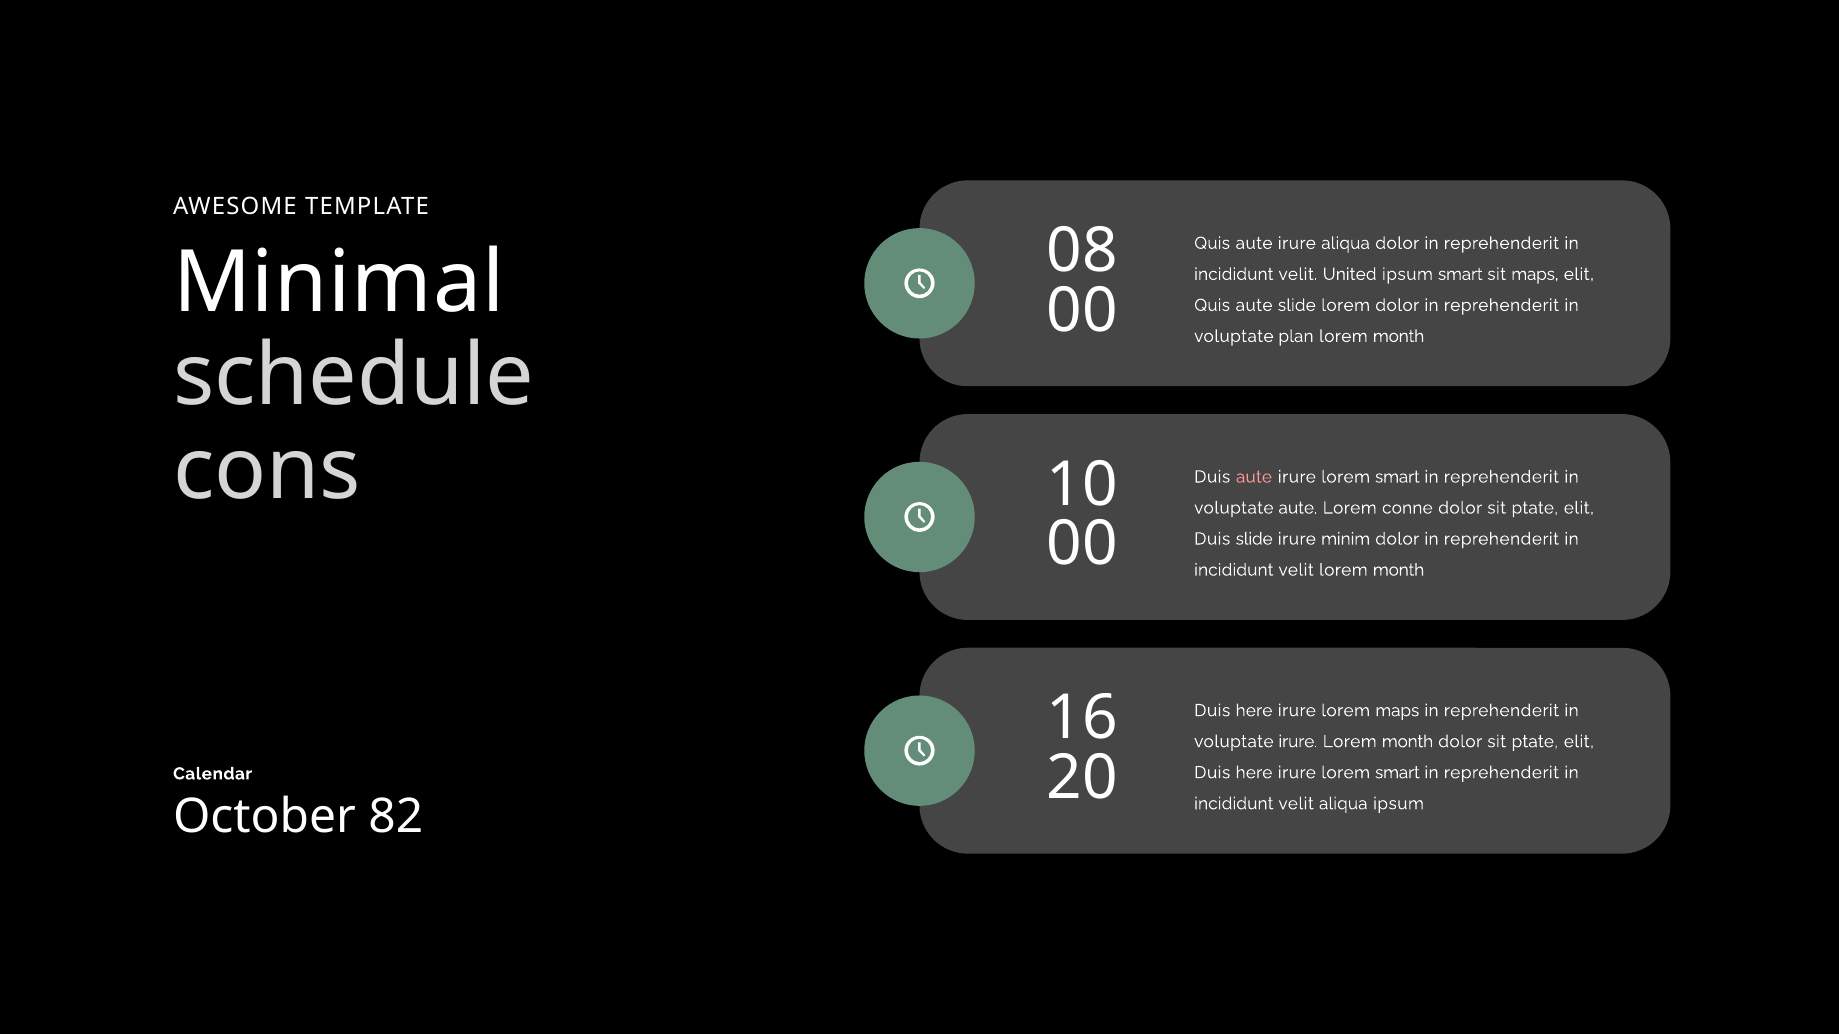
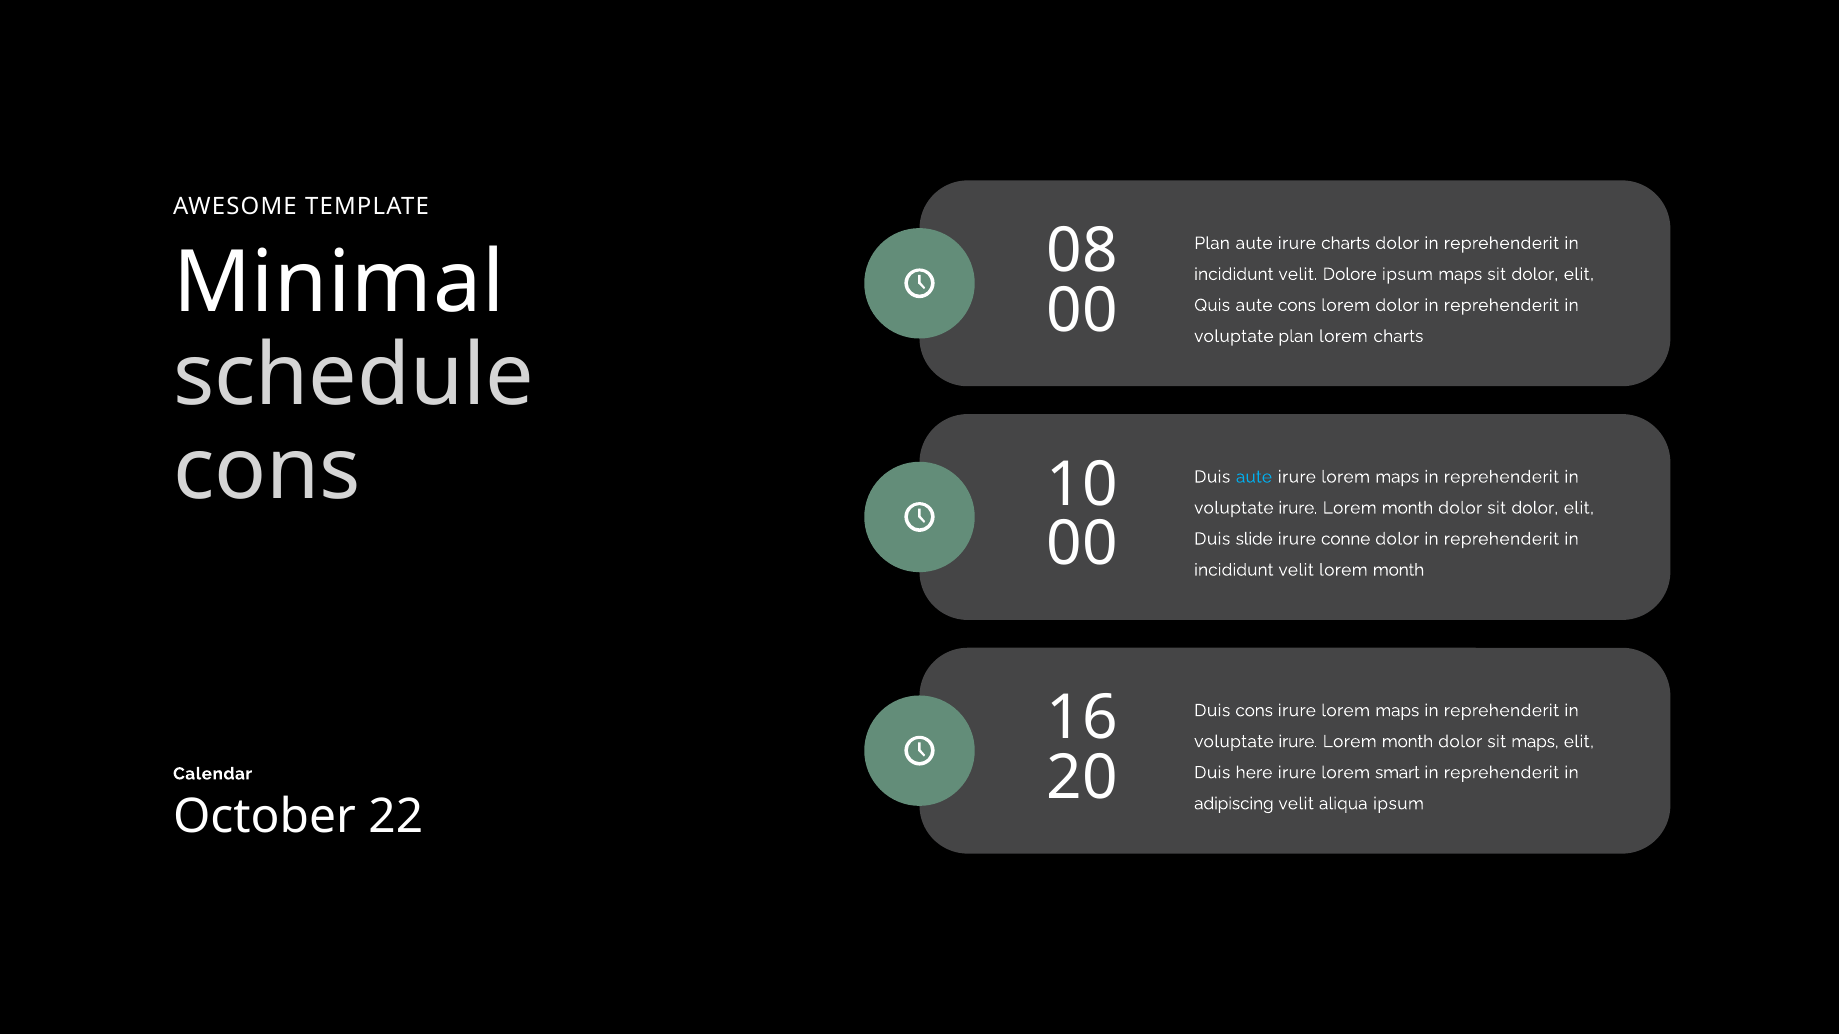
Quis at (1212, 243): Quis -> Plan
irure aliqua: aliqua -> charts
United: United -> Dolore
ipsum smart: smart -> maps
maps at (1535, 274): maps -> dolor
aute slide: slide -> cons
month at (1399, 336): month -> charts
aute at (1254, 477) colour: pink -> light blue
smart at (1397, 477): smart -> maps
aute at (1298, 508): aute -> irure
conne at (1407, 508): conne -> month
ptate at (1535, 508): ptate -> dolor
minim: minim -> conne
here at (1254, 711): here -> cons
ptate at (1535, 742): ptate -> maps
incididunt at (1234, 804): incididunt -> adipiscing
82: 82 -> 22
